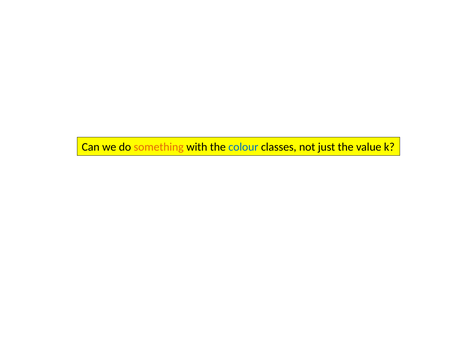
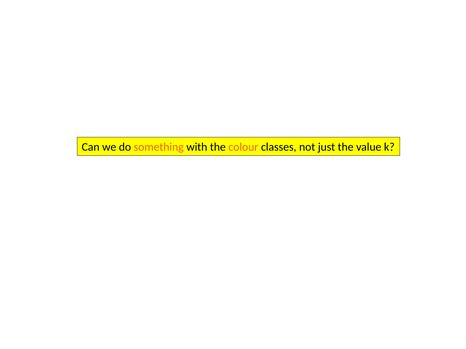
colour colour: blue -> orange
